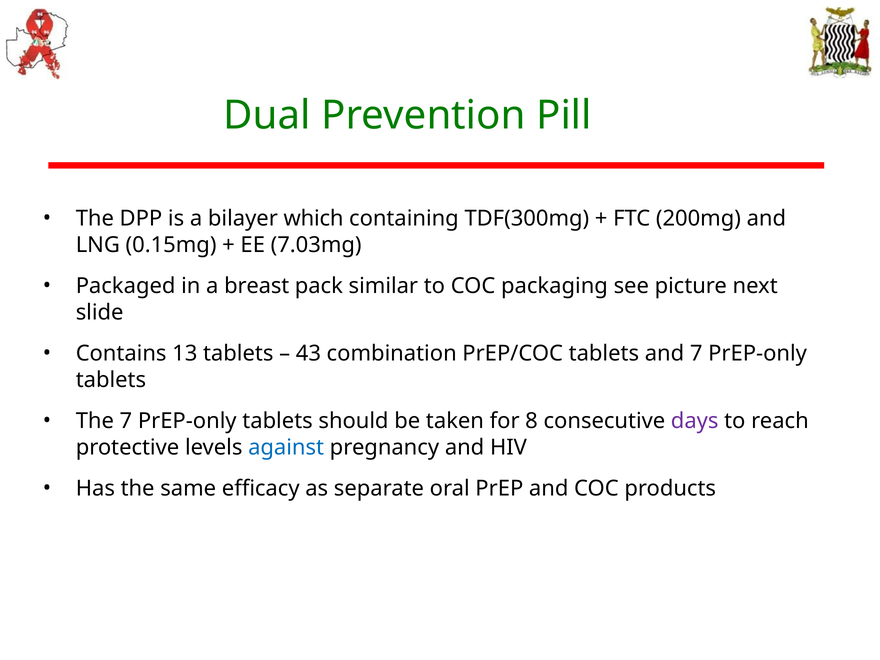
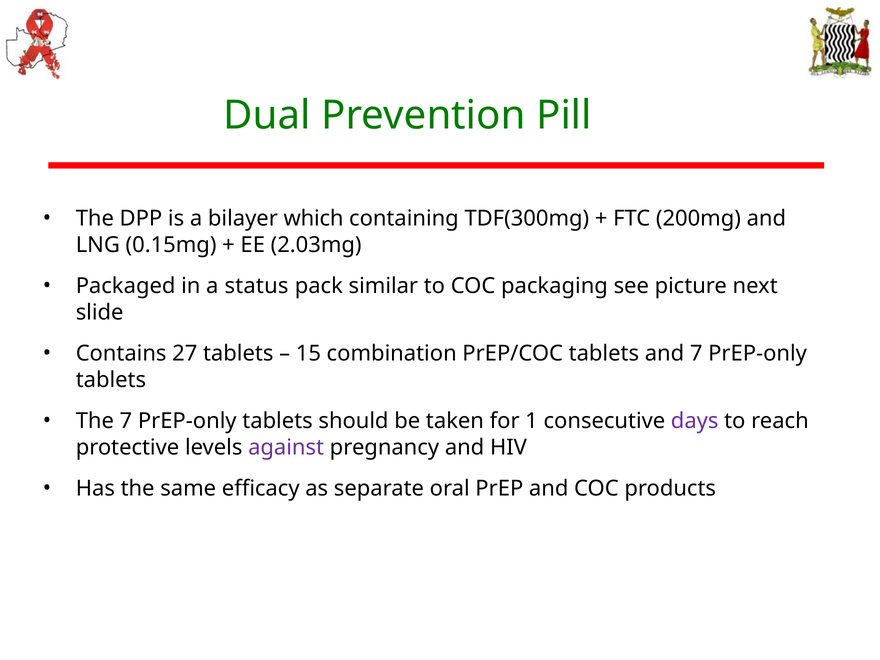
7.03mg: 7.03mg -> 2.03mg
breast: breast -> status
13: 13 -> 27
43: 43 -> 15
8: 8 -> 1
against colour: blue -> purple
